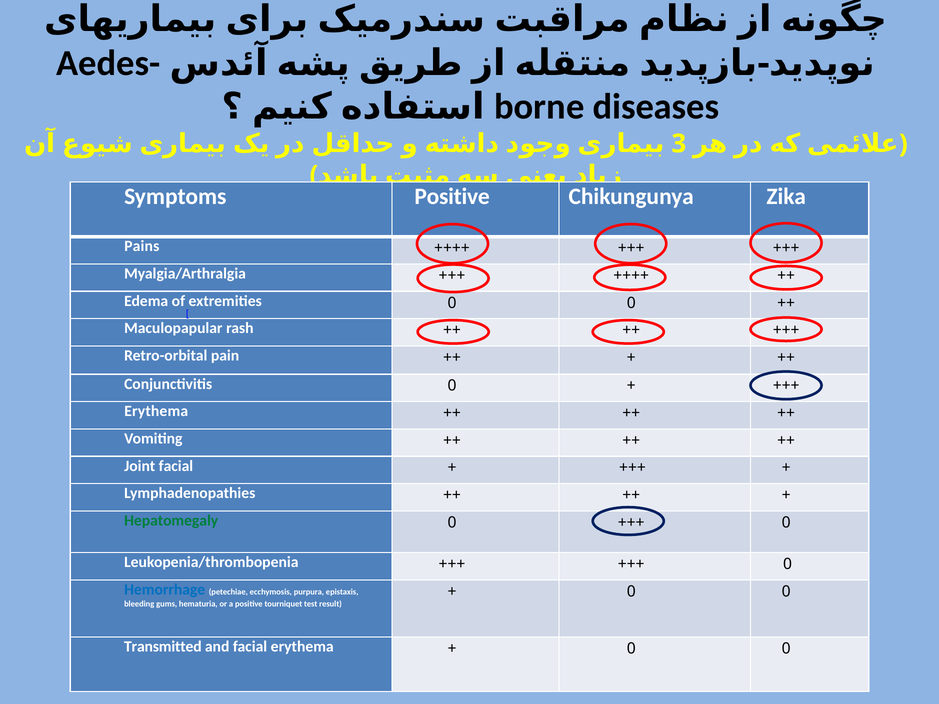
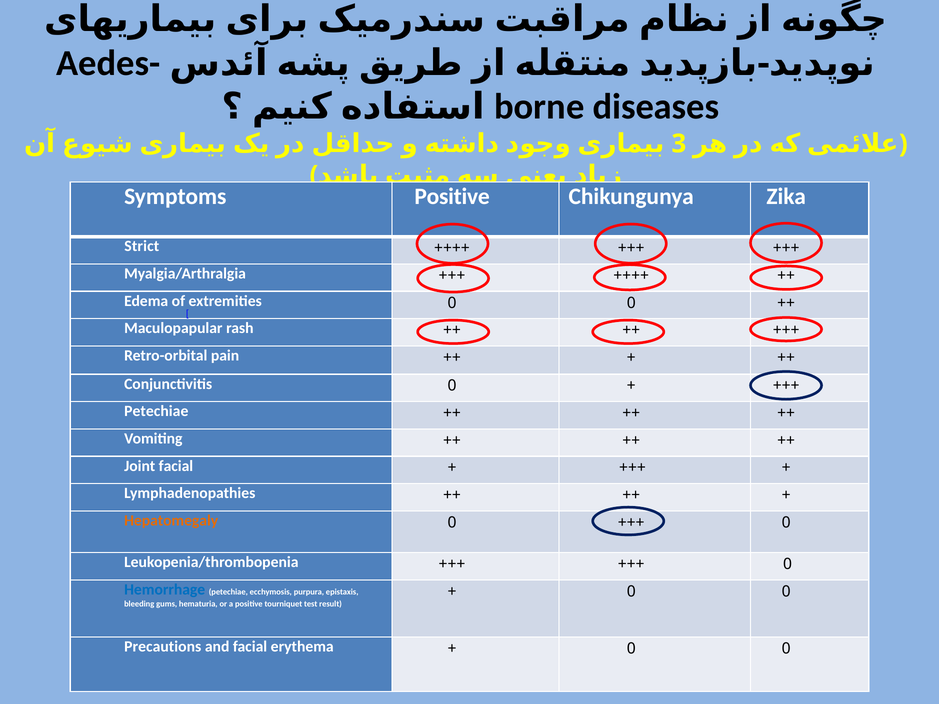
Pains: Pains -> Strict
Erythema at (156, 411): Erythema -> Petechiae
Hepatomegaly colour: green -> orange
Transmitted: Transmitted -> Precautions
